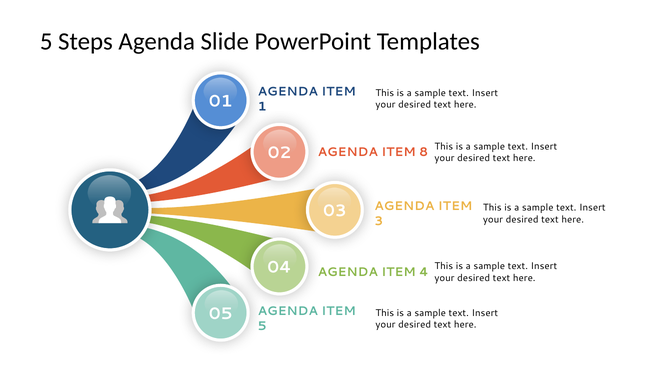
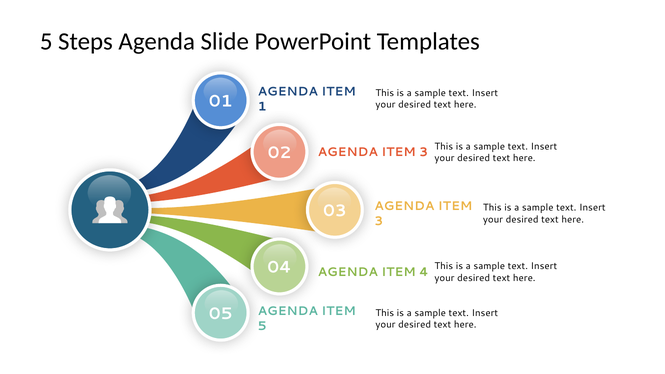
8 at (424, 152): 8 -> 3
